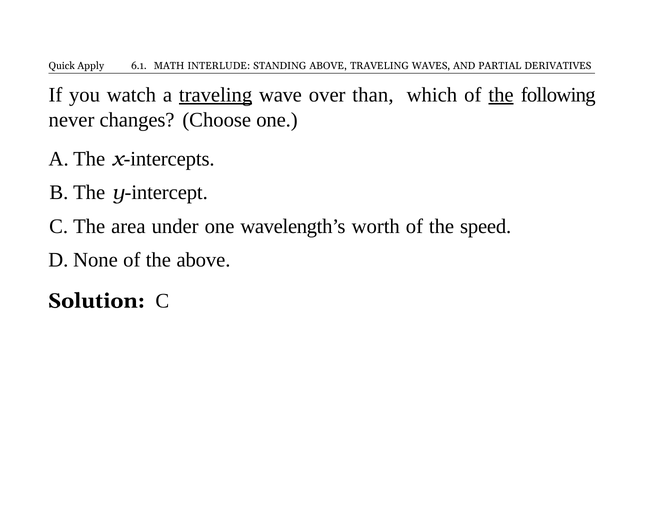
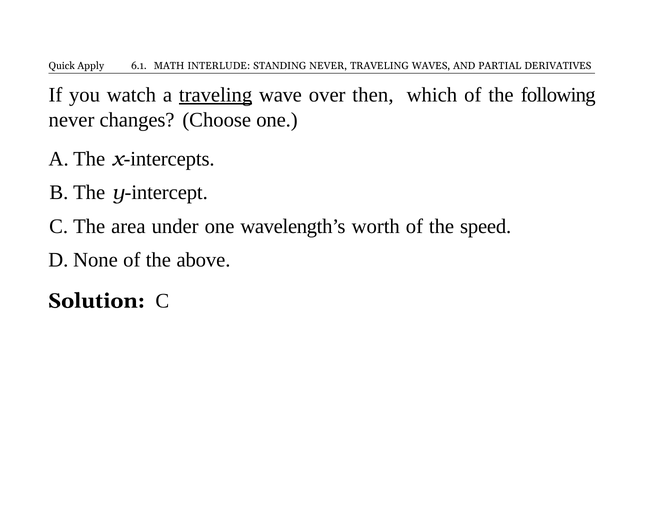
STANDING ABOVE: ABOVE -> NEVER
than: than -> then
the at (501, 95) underline: present -> none
